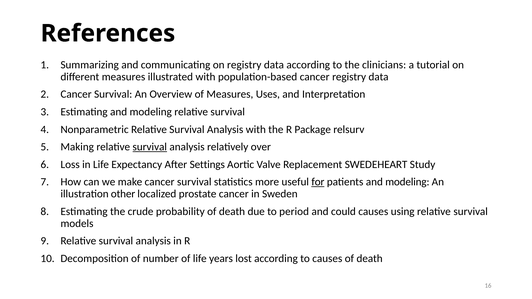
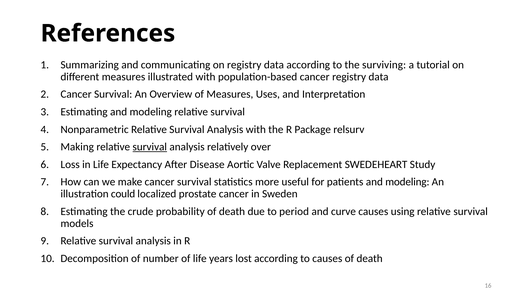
clinicians: clinicians -> surviving
Settings: Settings -> Disease
for underline: present -> none
other: other -> could
could: could -> curve
